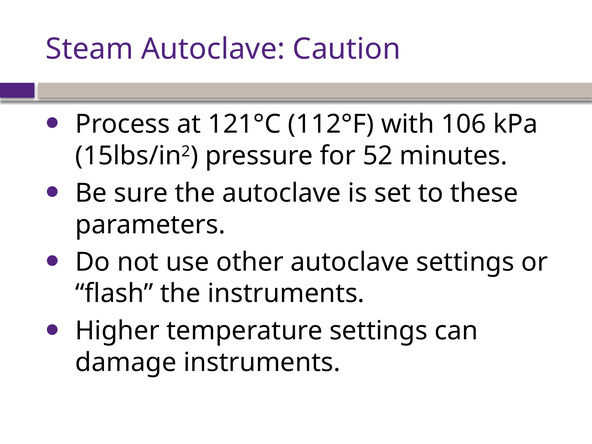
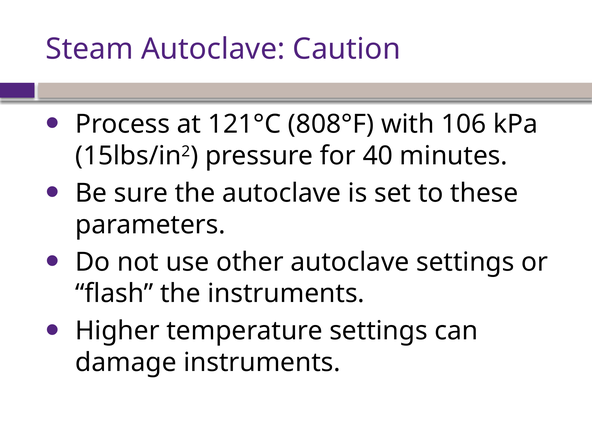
112°F: 112°F -> 808°F
52: 52 -> 40
